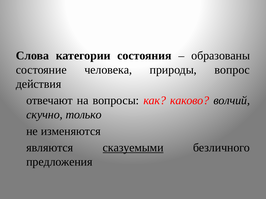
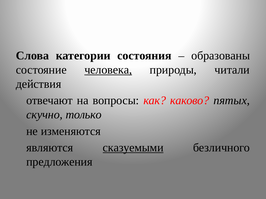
человека underline: none -> present
вопрос: вопрос -> читали
волчий: волчий -> пятых
